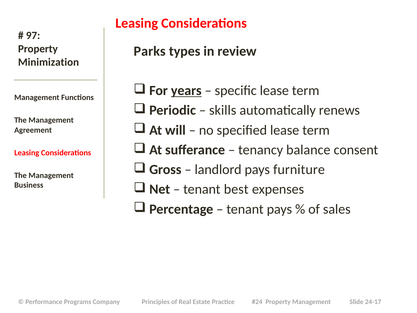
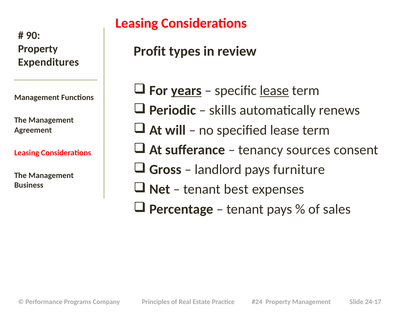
97: 97 -> 90
Parks: Parks -> Profit
Minimization: Minimization -> Expenditures
lease at (274, 91) underline: none -> present
balance: balance -> sources
